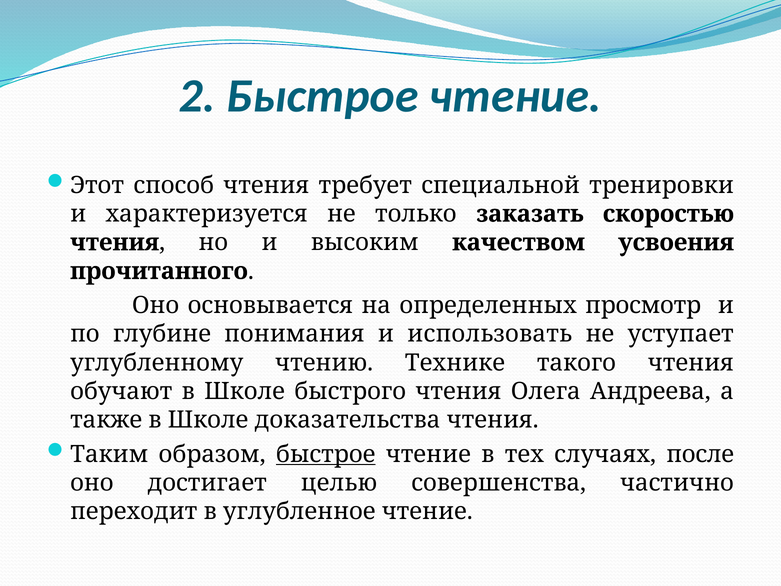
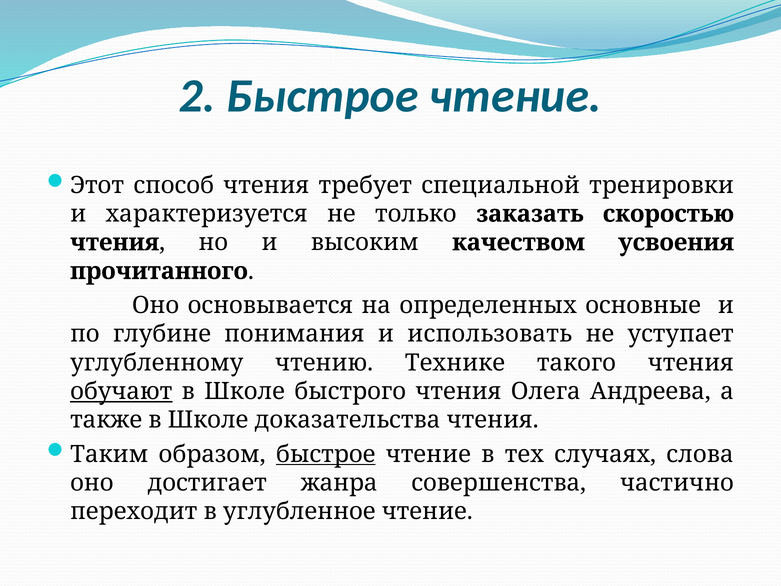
просмотр: просмотр -> основные
обучают underline: none -> present
после: после -> слова
целью: целью -> жанра
